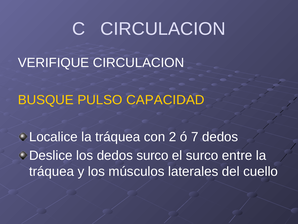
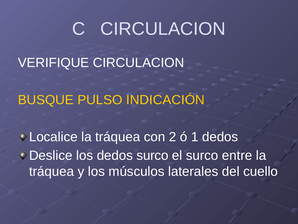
CAPACIDAD: CAPACIDAD -> INDICACIÓN
7: 7 -> 1
